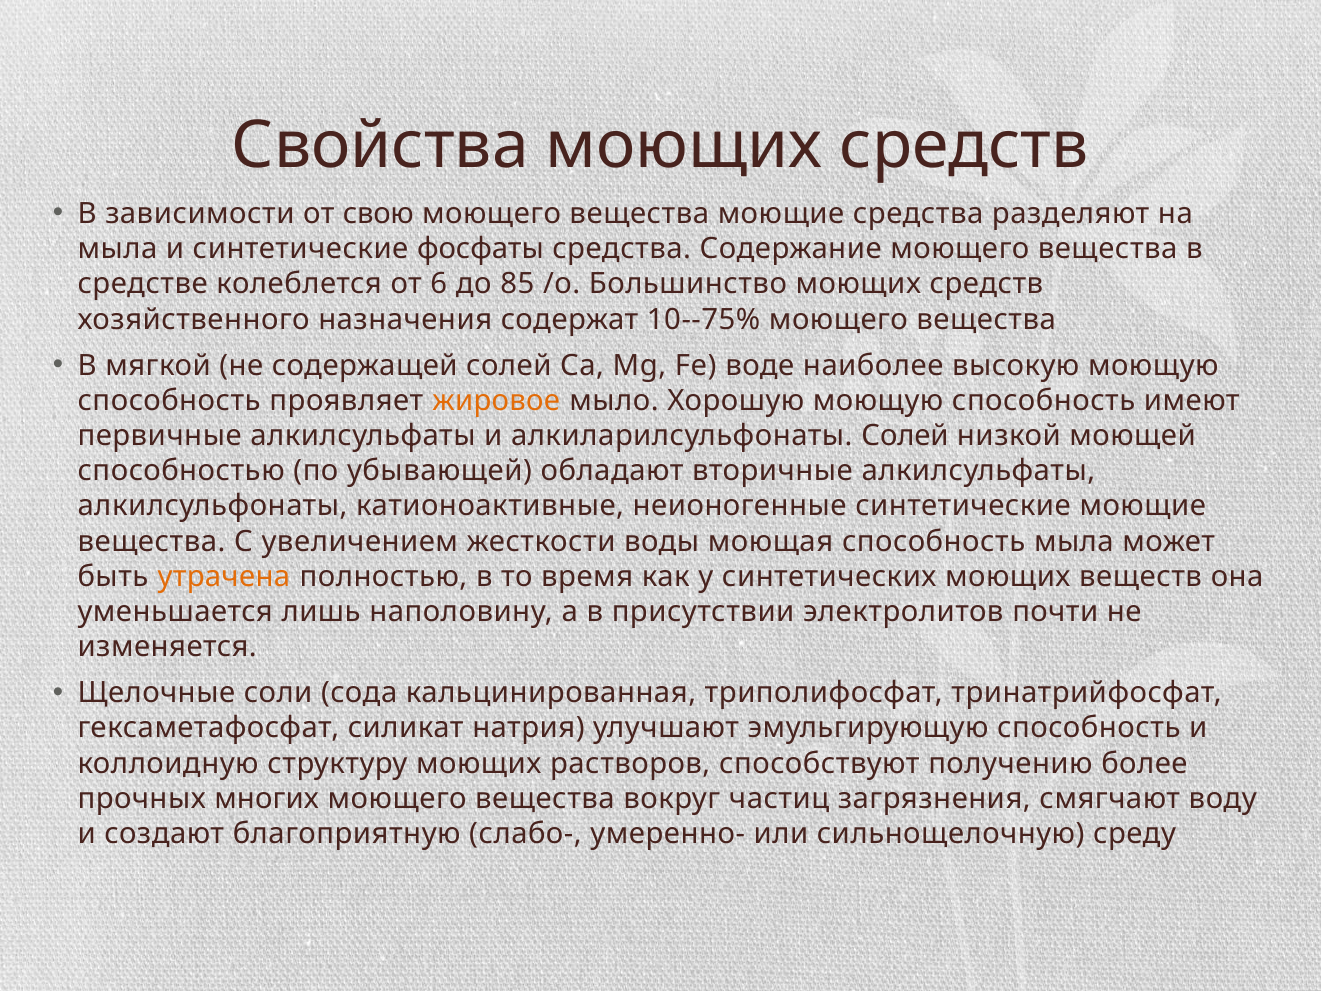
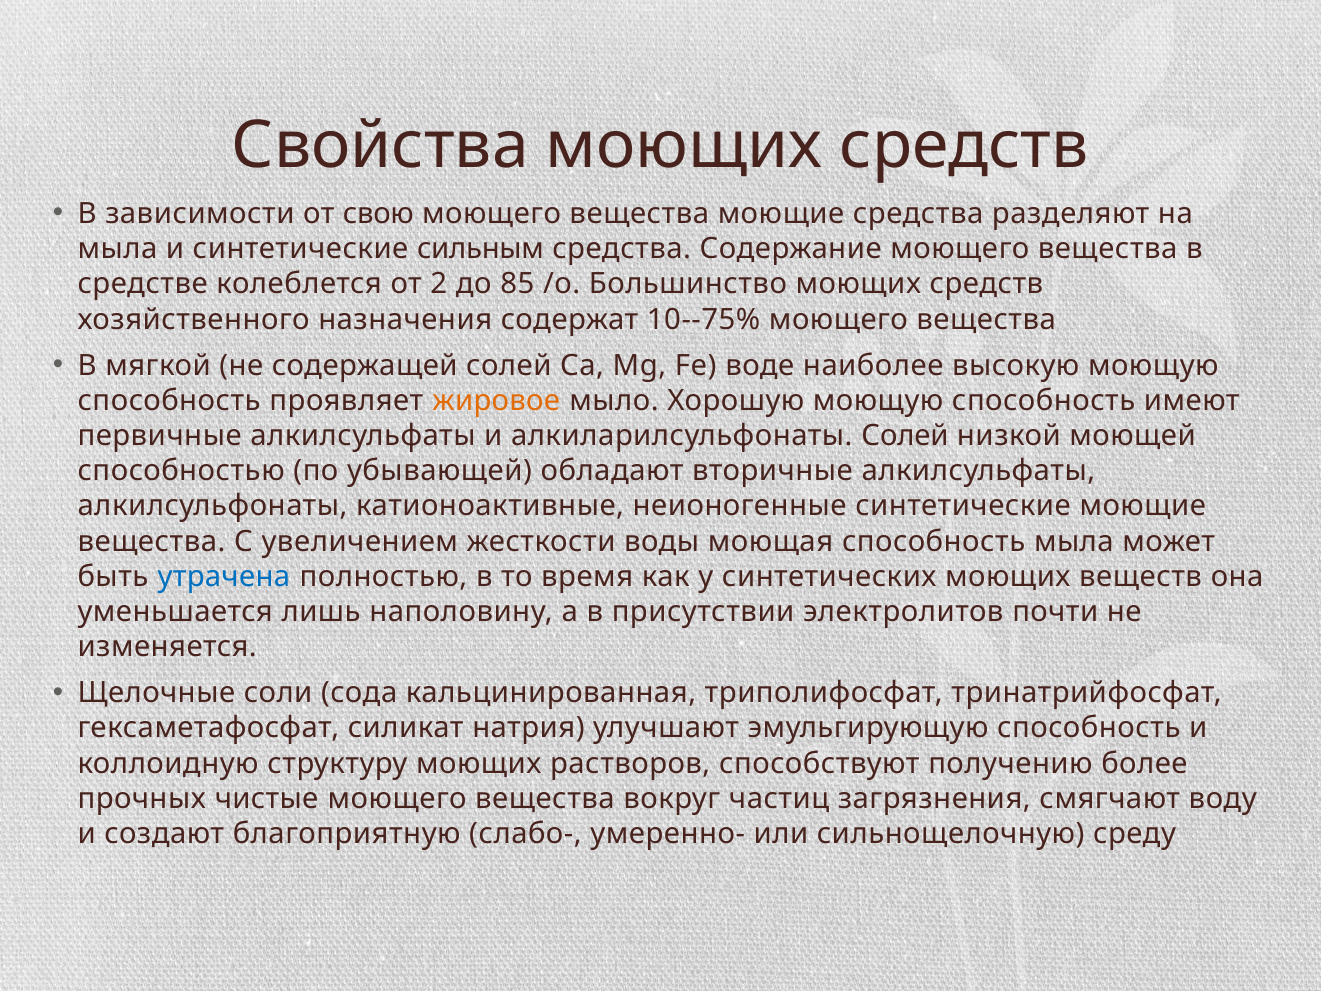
фосфаты: фосфаты -> сильным
6: 6 -> 2
утрачена colour: orange -> blue
многих: многих -> чистые
